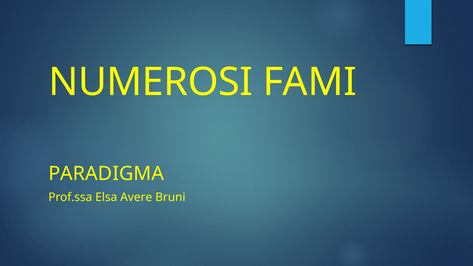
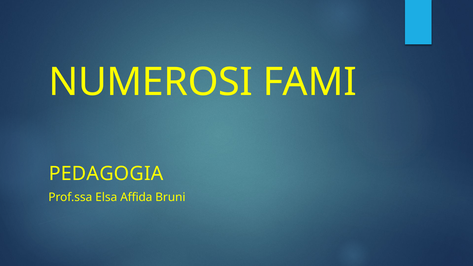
PARADIGMA: PARADIGMA -> PEDAGOGIA
Avere: Avere -> Affida
